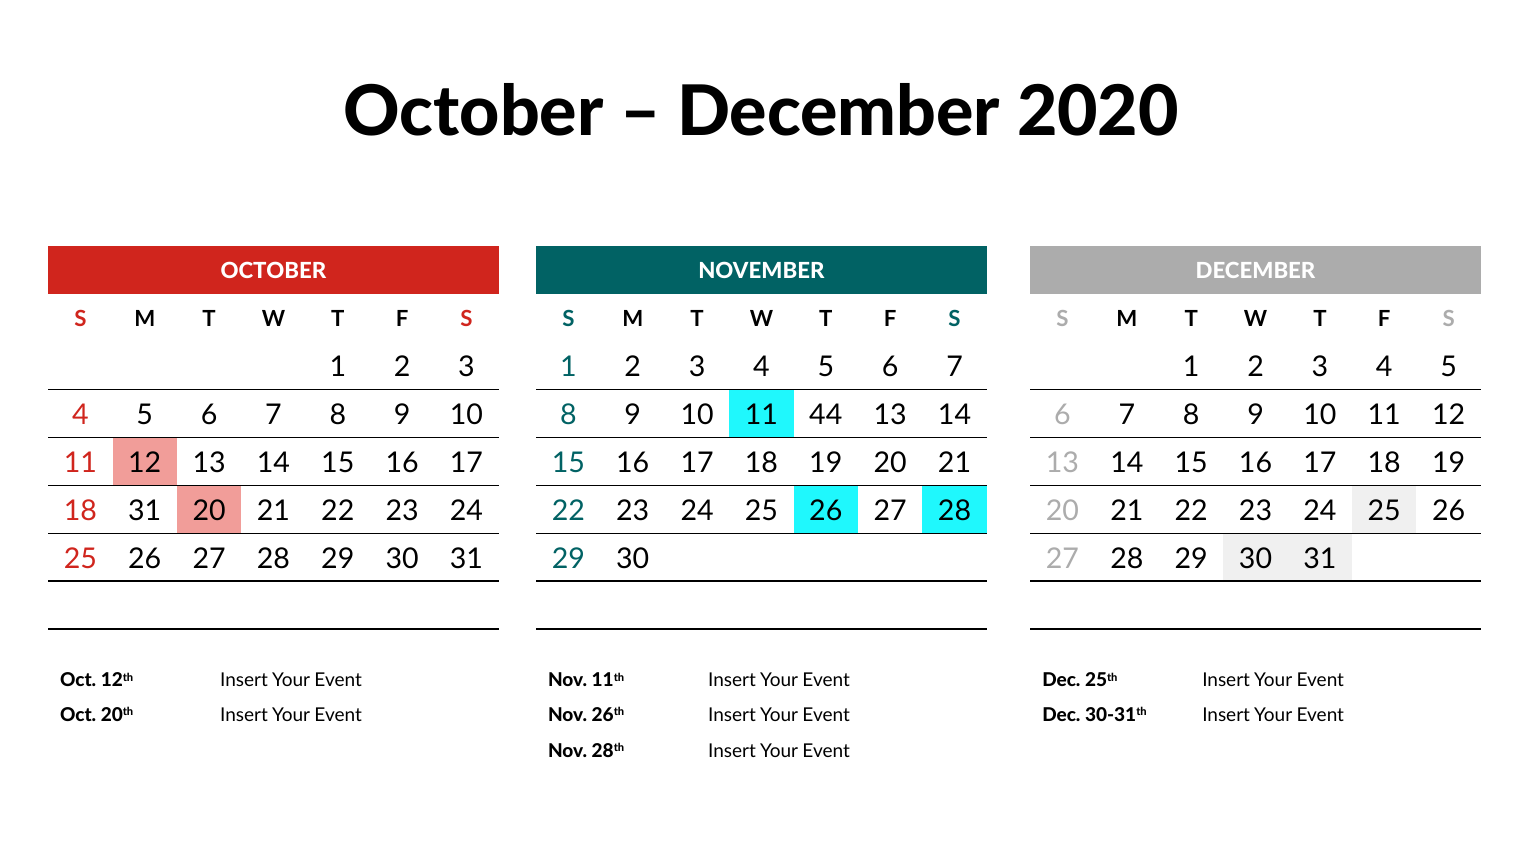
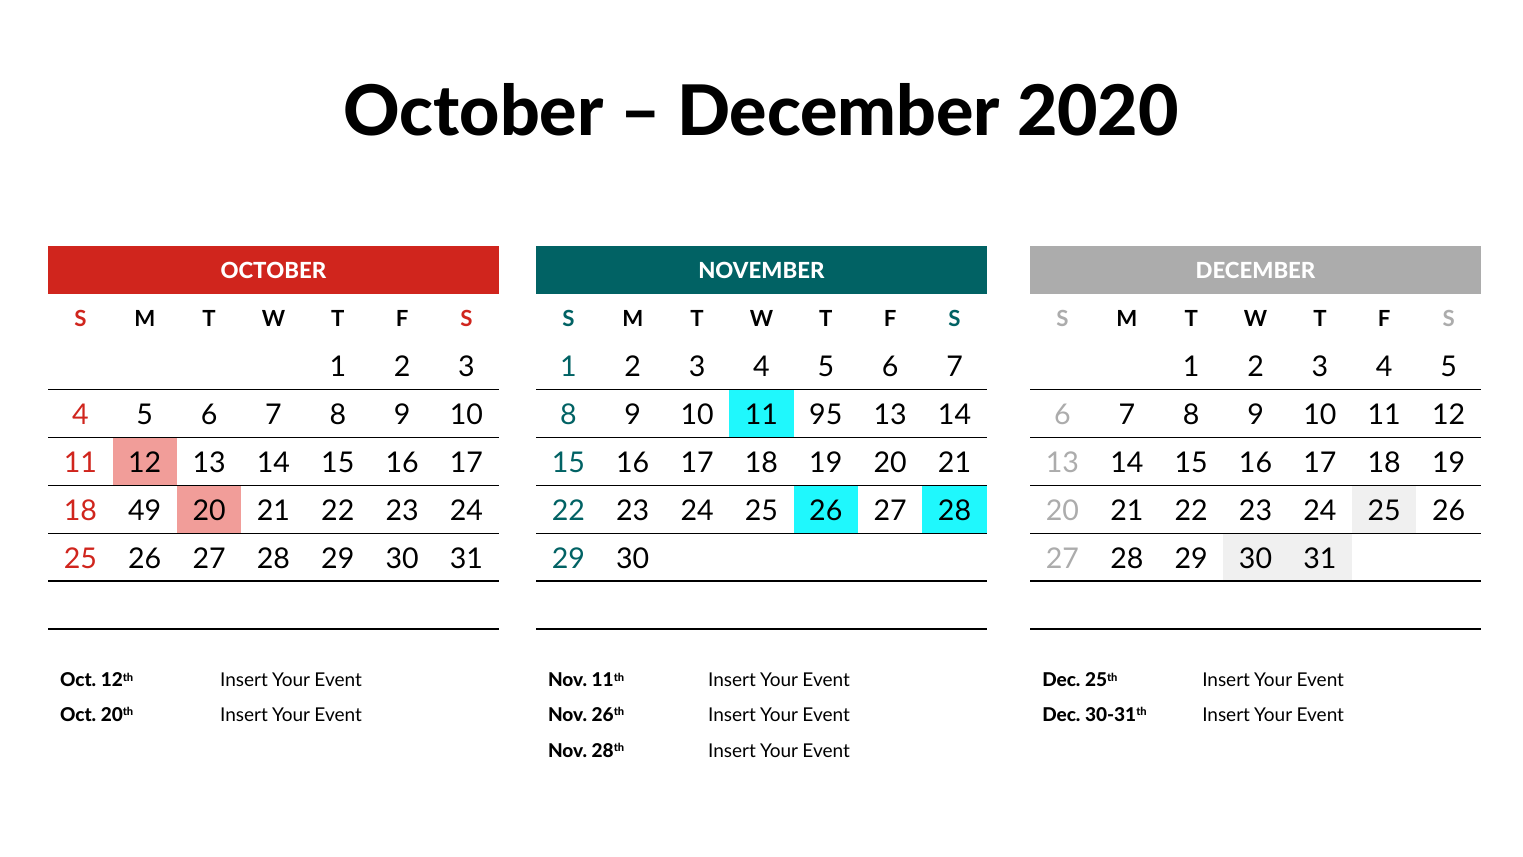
44: 44 -> 95
18 31: 31 -> 49
